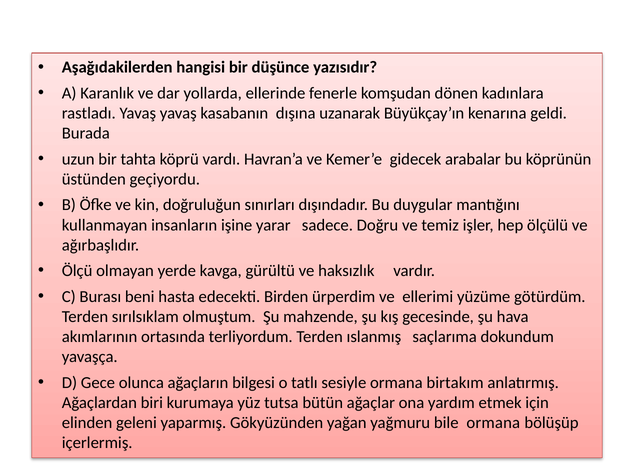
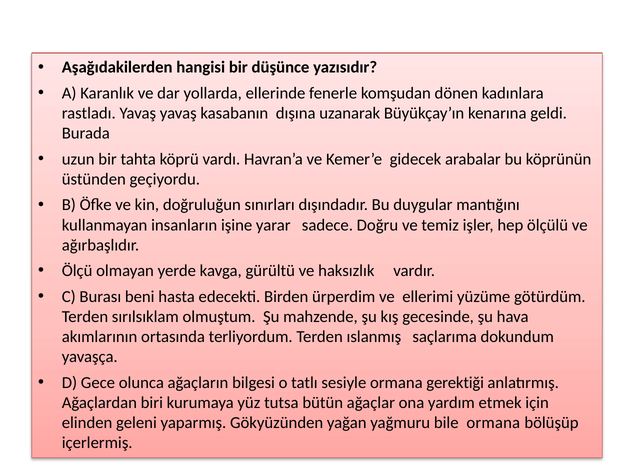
birtakım: birtakım -> gerektiği
